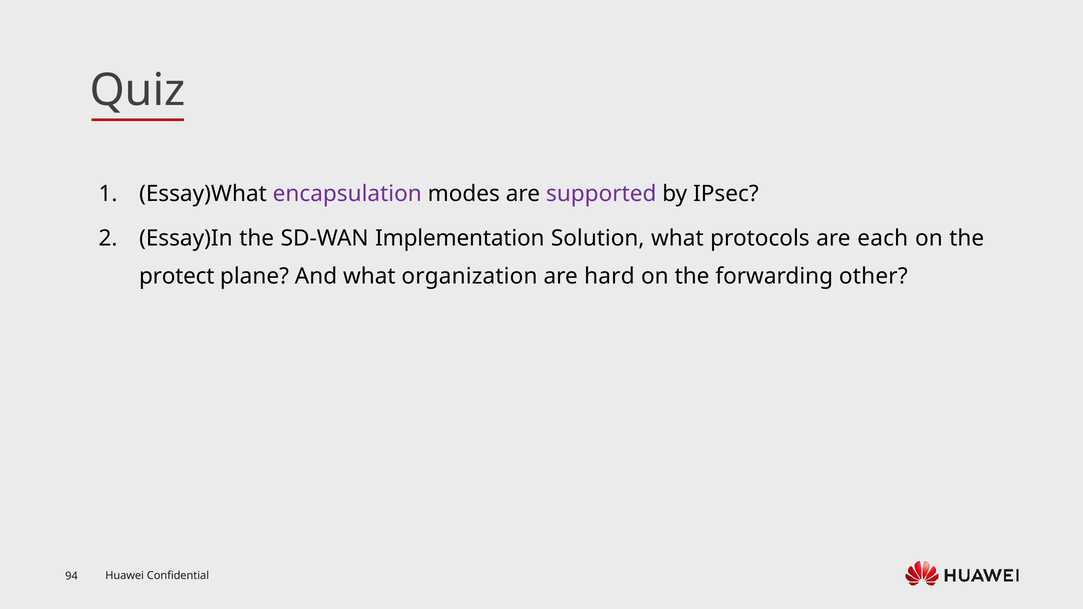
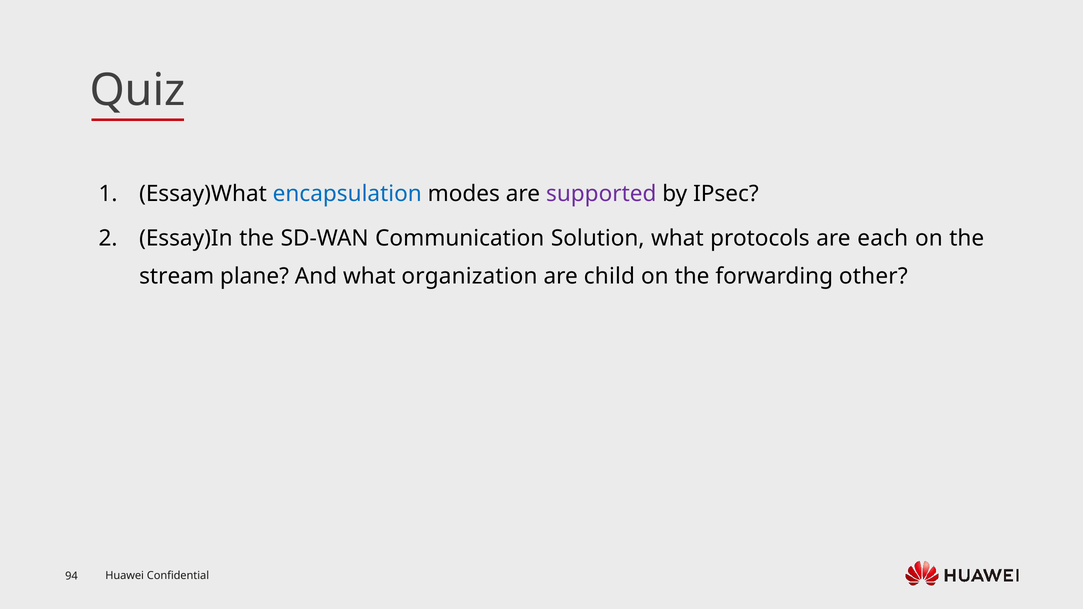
encapsulation colour: purple -> blue
Implementation: Implementation -> Communication
protect: protect -> stream
hard: hard -> child
